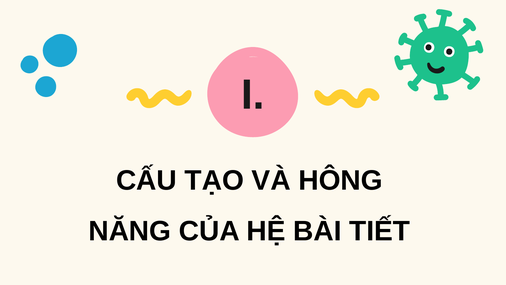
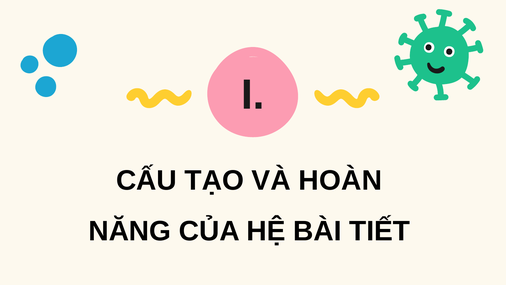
HÔNG: HÔNG -> HOÀN
